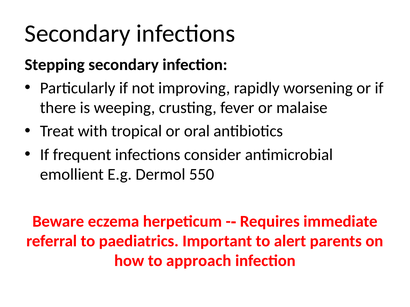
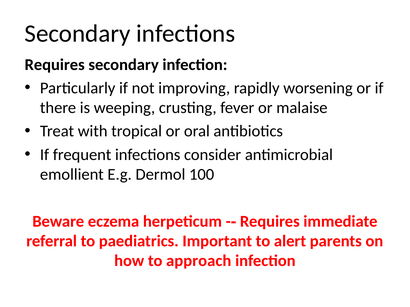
Stepping at (55, 65): Stepping -> Requires
550: 550 -> 100
